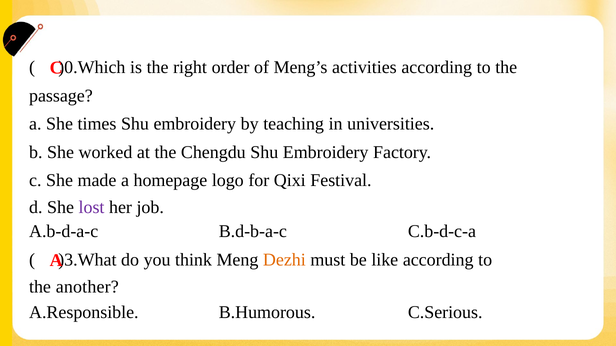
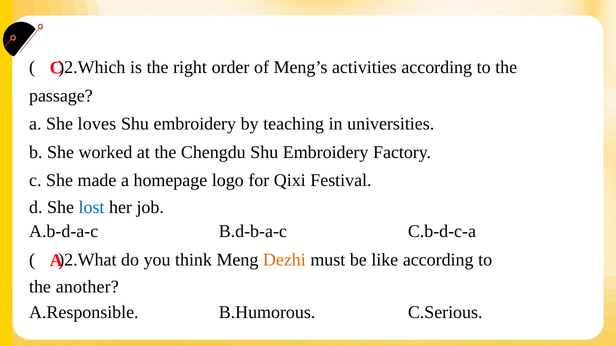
)0.Which: )0.Which -> )2.Which
times: times -> loves
lost colour: purple -> blue
)3.What: )3.What -> )2.What
